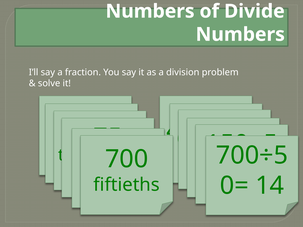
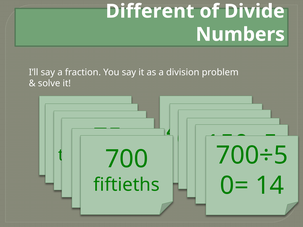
Numbers at (150, 11): Numbers -> Different
